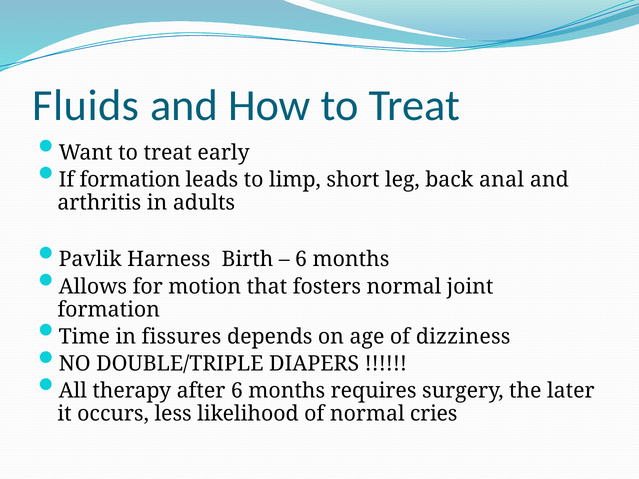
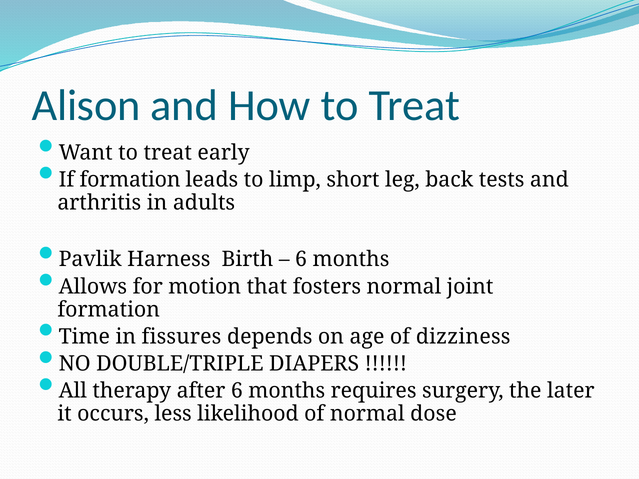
Fluids: Fluids -> Alison
anal: anal -> tests
cries: cries -> dose
